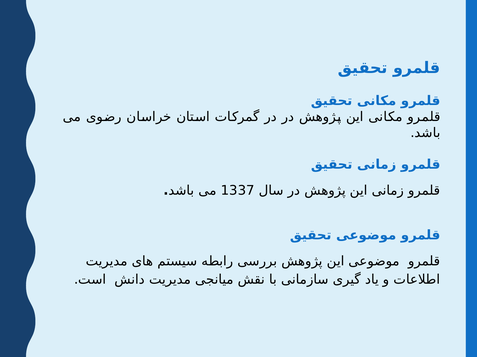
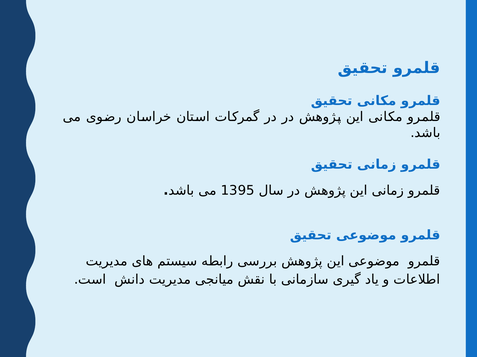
1337: 1337 -> 1395
